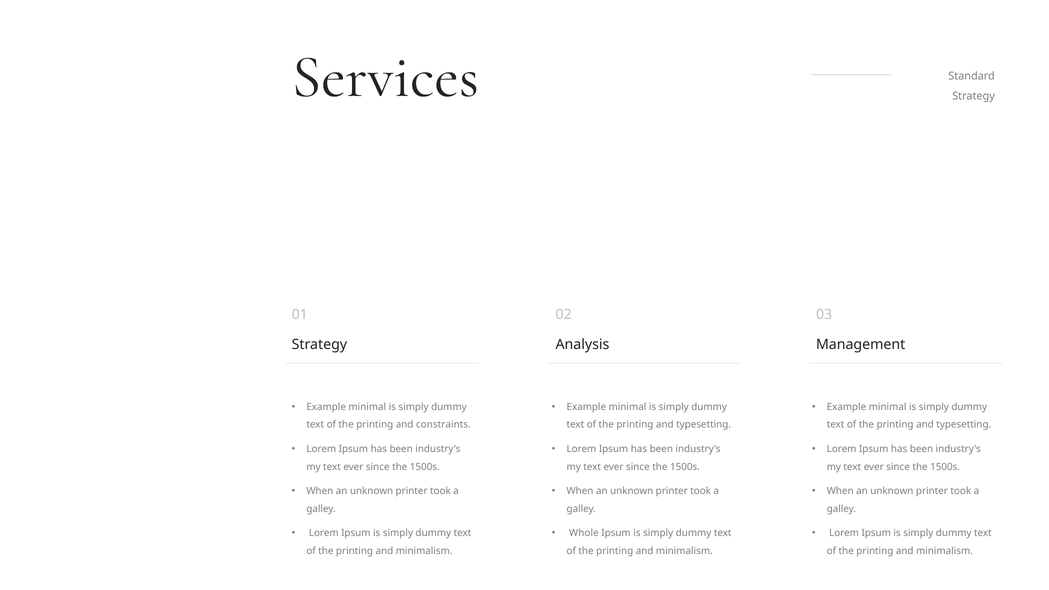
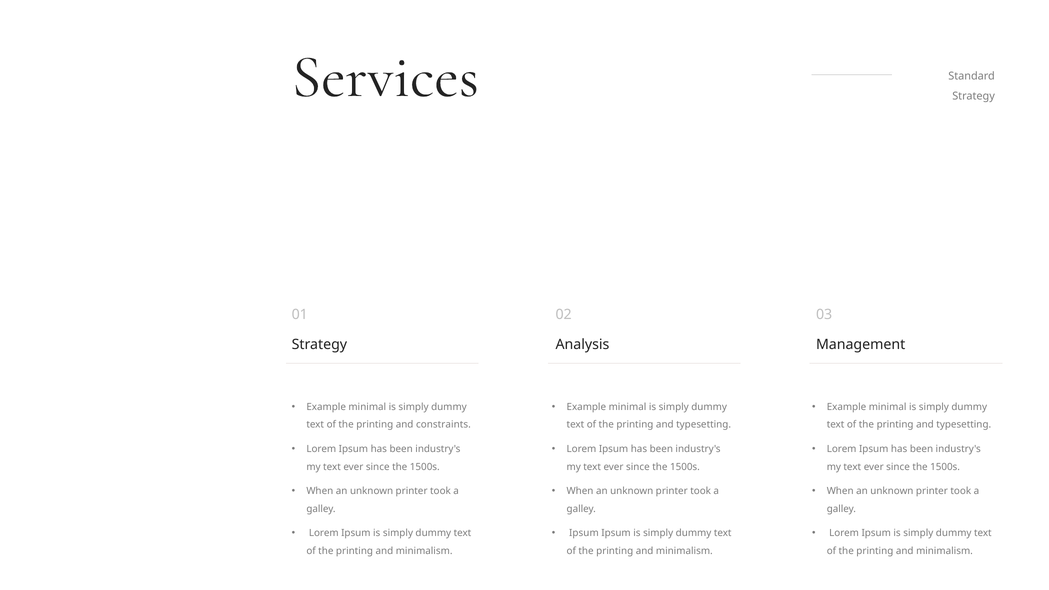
Whole at (584, 533): Whole -> Ipsum
